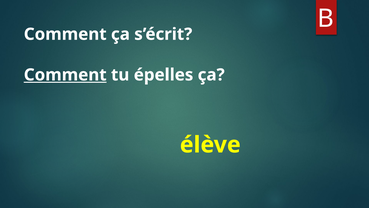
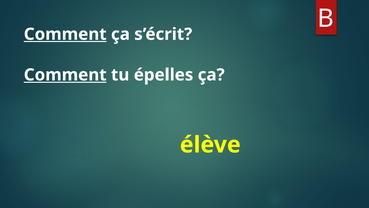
Comment at (65, 34) underline: none -> present
